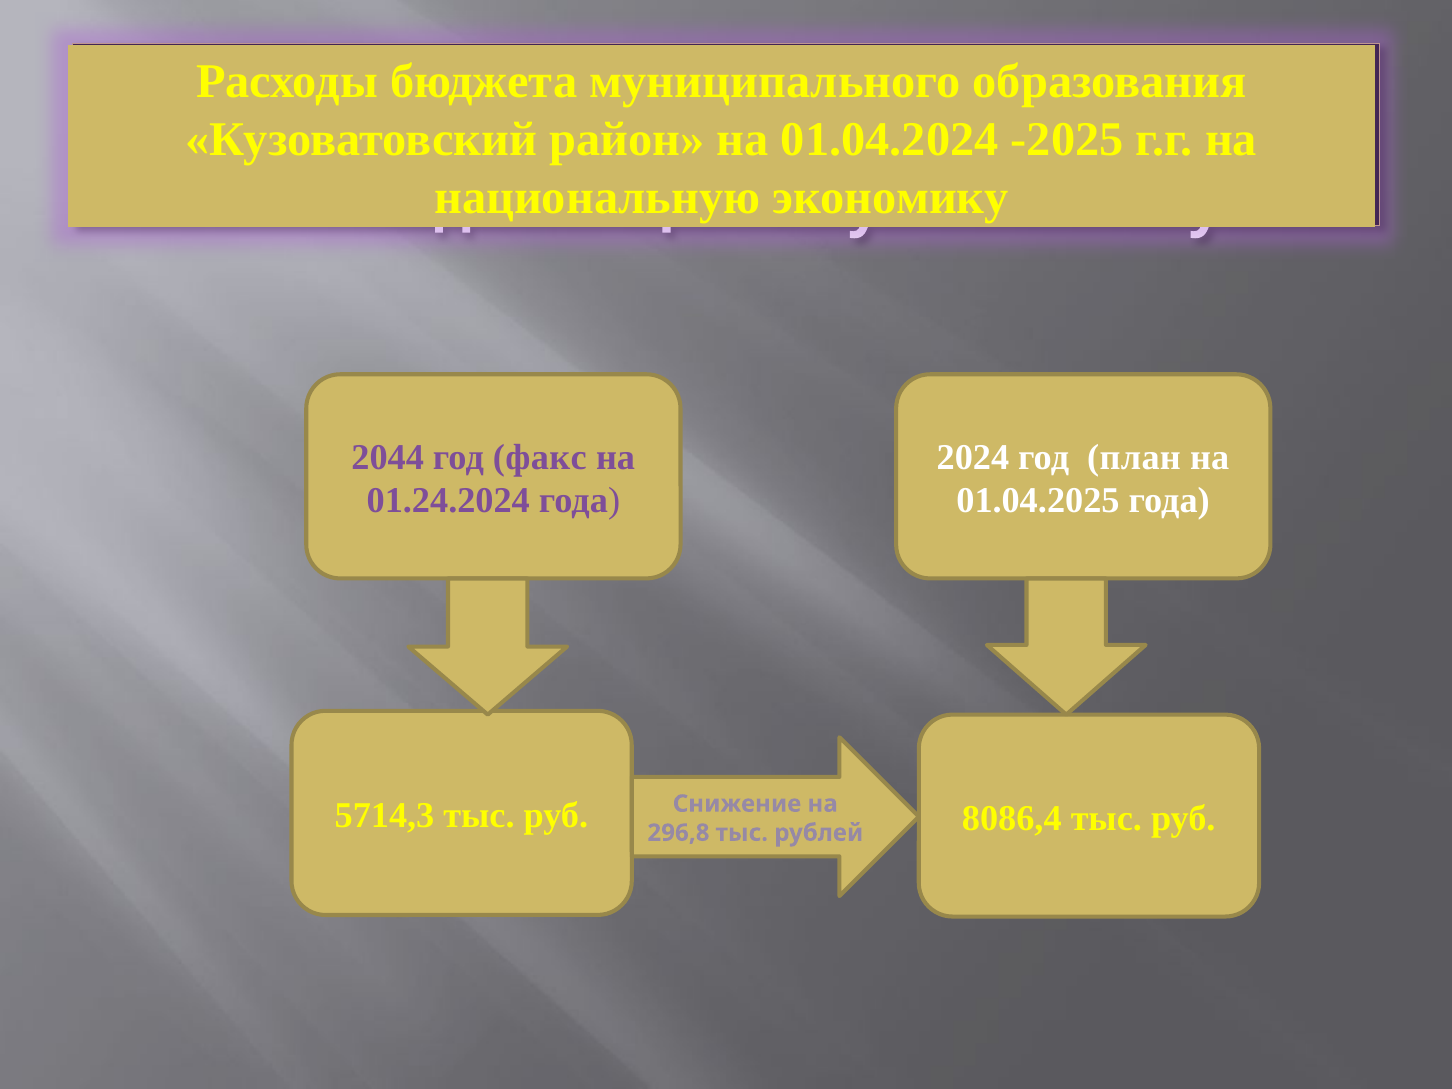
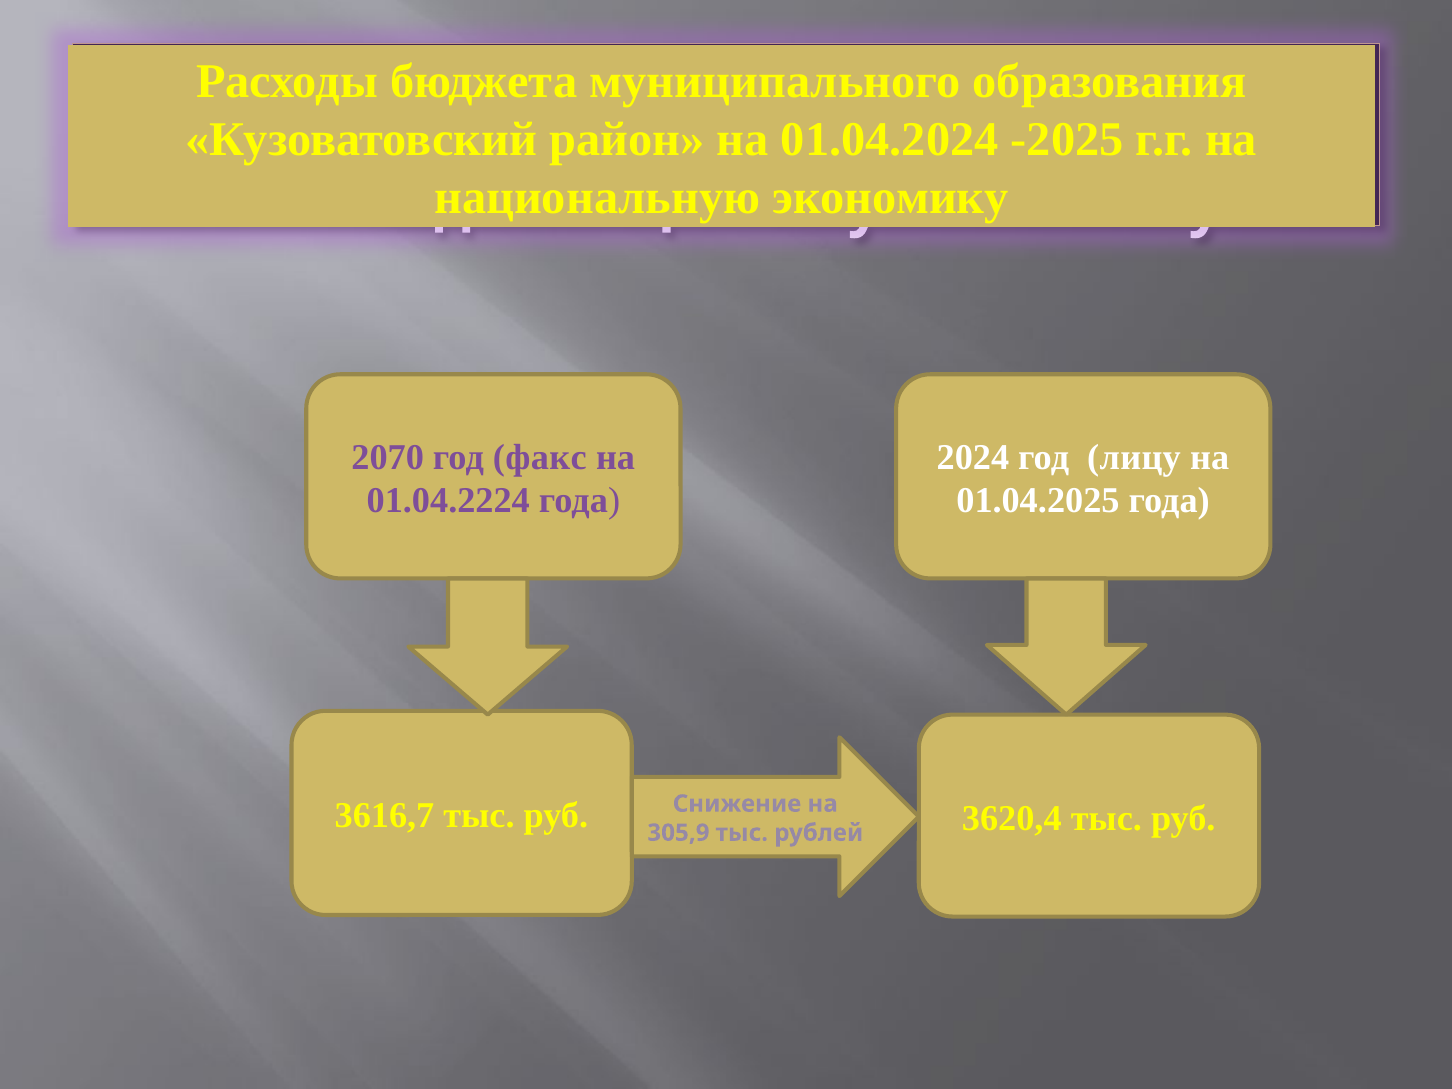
2044: 2044 -> 2070
план: план -> лицу
01.24.2024: 01.24.2024 -> 01.04.2224
5714,3: 5714,3 -> 3616,7
8086,4: 8086,4 -> 3620,4
296,8: 296,8 -> 305,9
